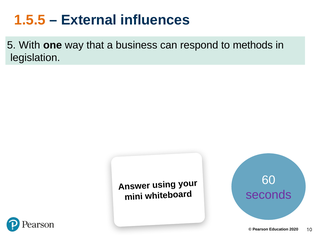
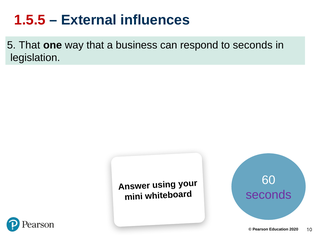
1.5.5 colour: orange -> red
5 With: With -> That
to methods: methods -> seconds
